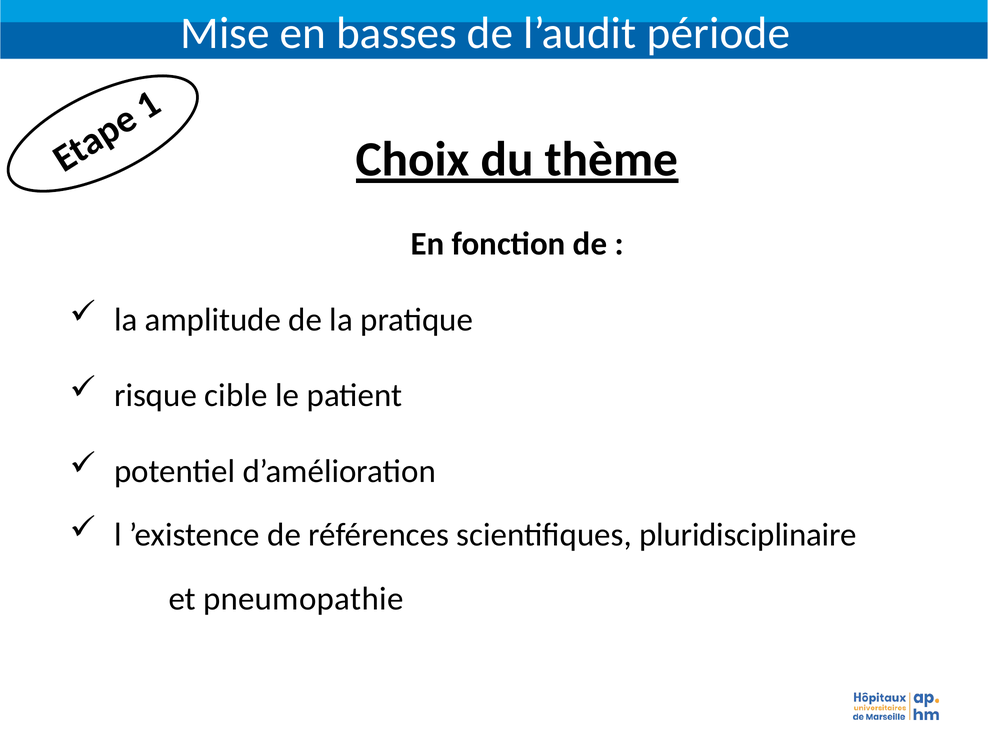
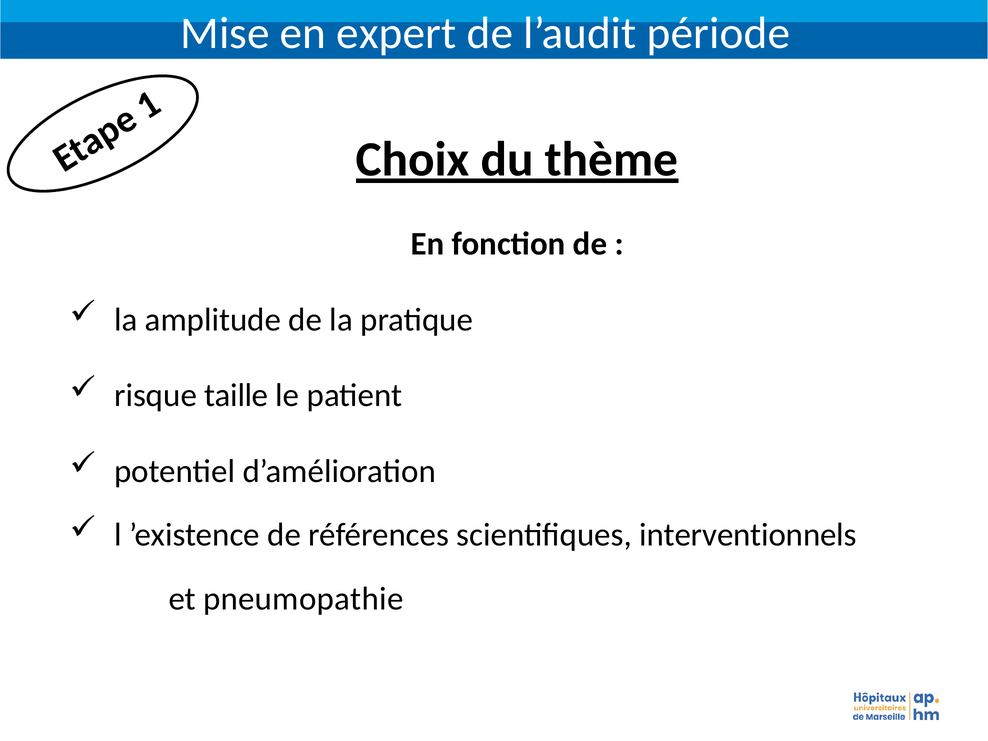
basses: basses -> expert
cible: cible -> taille
pluridisciplinaire: pluridisciplinaire -> interventionnels
